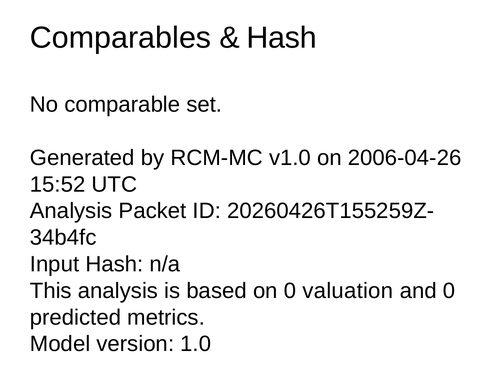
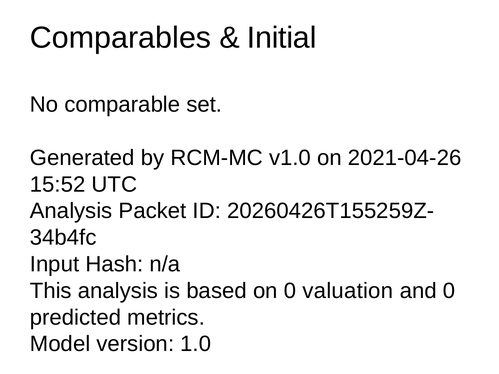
Hash at (282, 38): Hash -> Initial
2006-04-26: 2006-04-26 -> 2021-04-26
